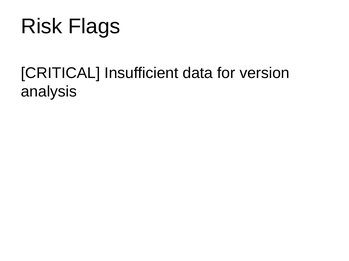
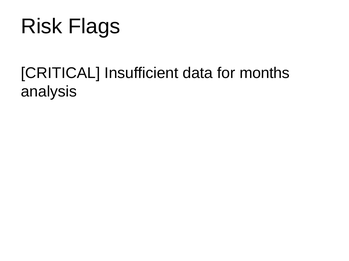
version: version -> months
